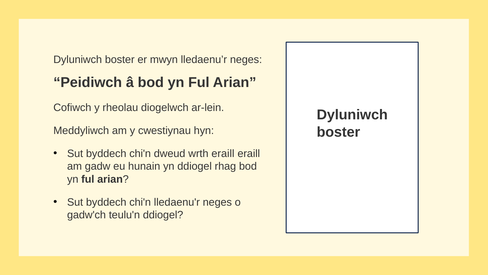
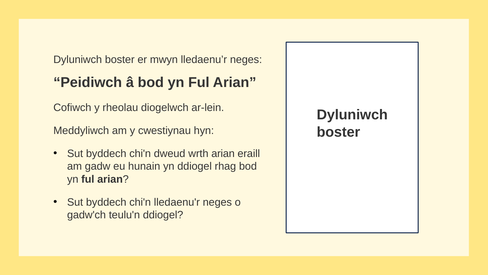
wrth eraill: eraill -> arian
